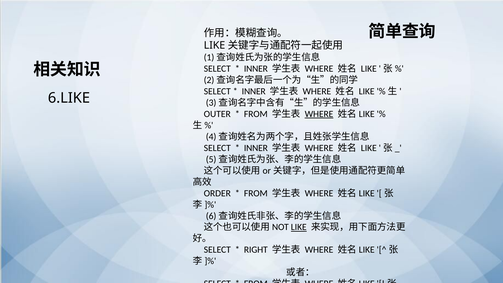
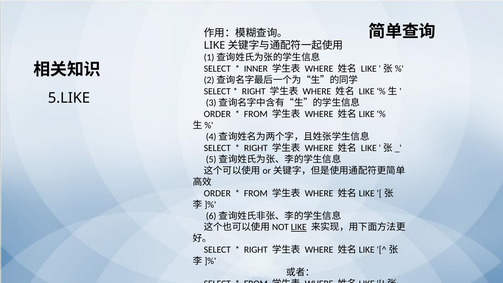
INNER at (254, 91): INNER -> RIGHT
6.LIKE: 6.LIKE -> 5.LIKE
OUTER at (217, 114): OUTER -> ORDER
WHERE at (319, 114) underline: present -> none
INNER at (256, 148): INNER -> RIGHT
